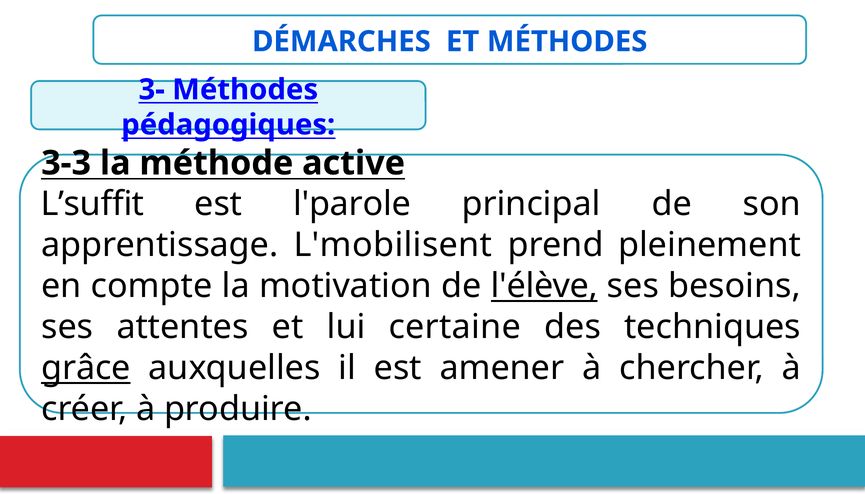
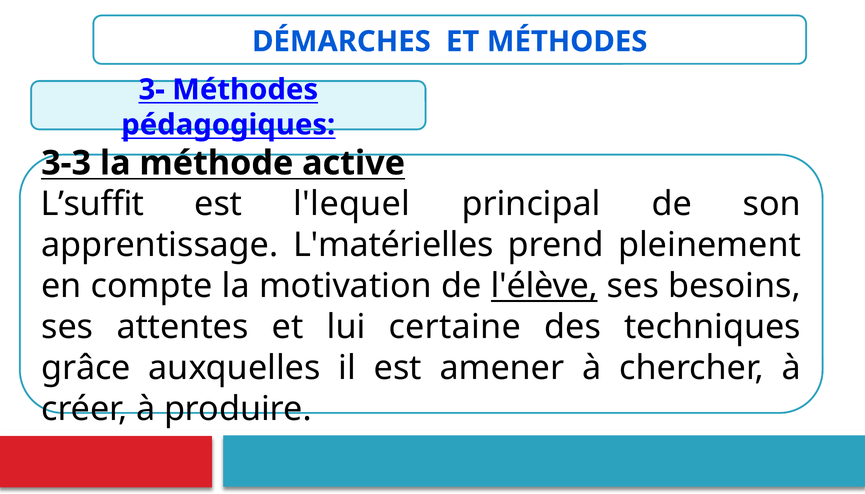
l'parole: l'parole -> l'lequel
L'mobilisent: L'mobilisent -> L'matérielles
grâce underline: present -> none
